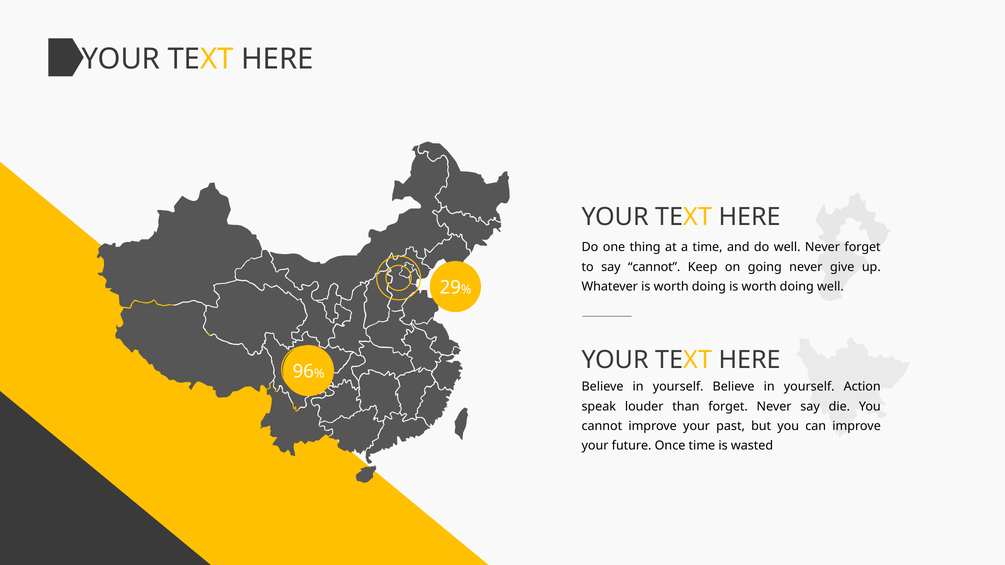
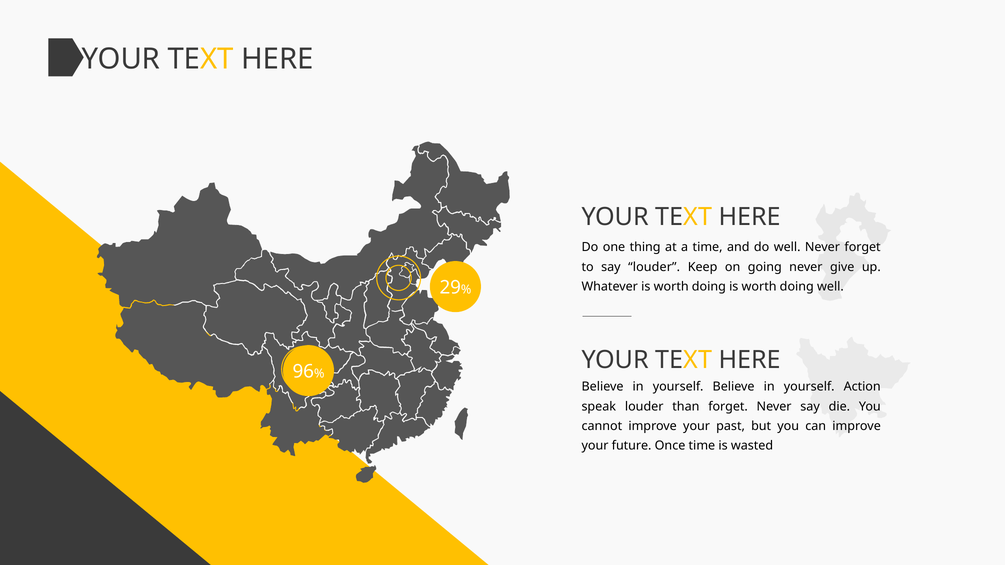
say cannot: cannot -> louder
